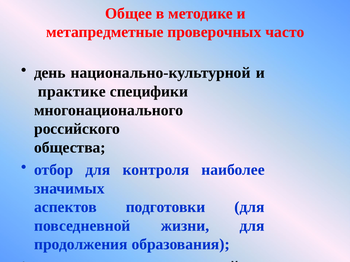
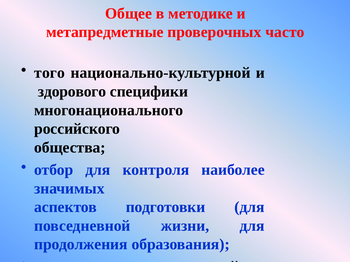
день: день -> того
практике: практике -> здорового
